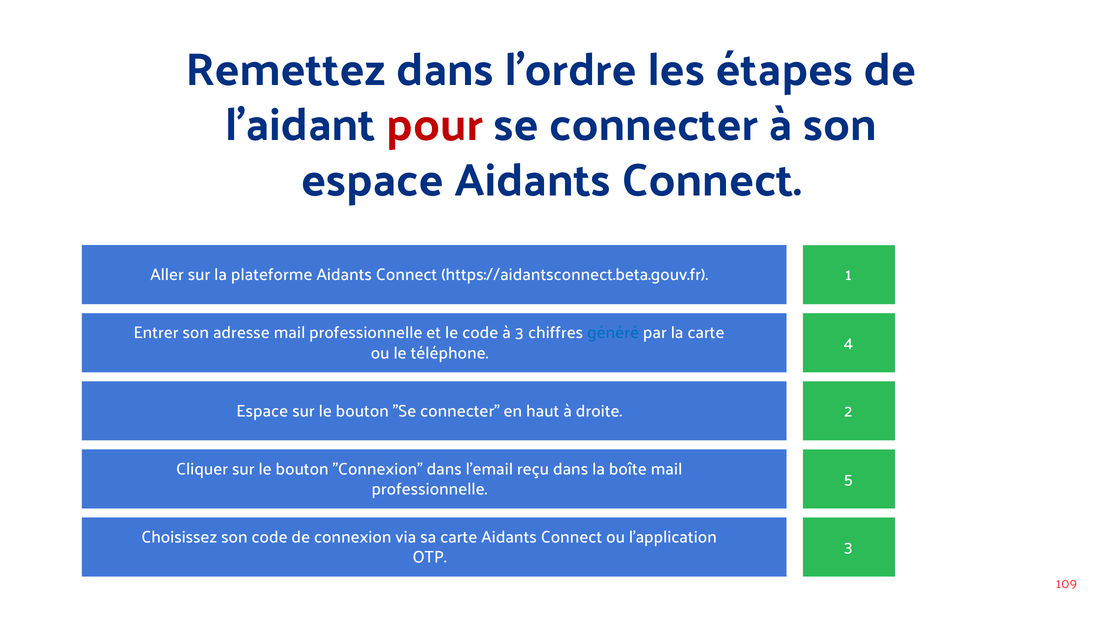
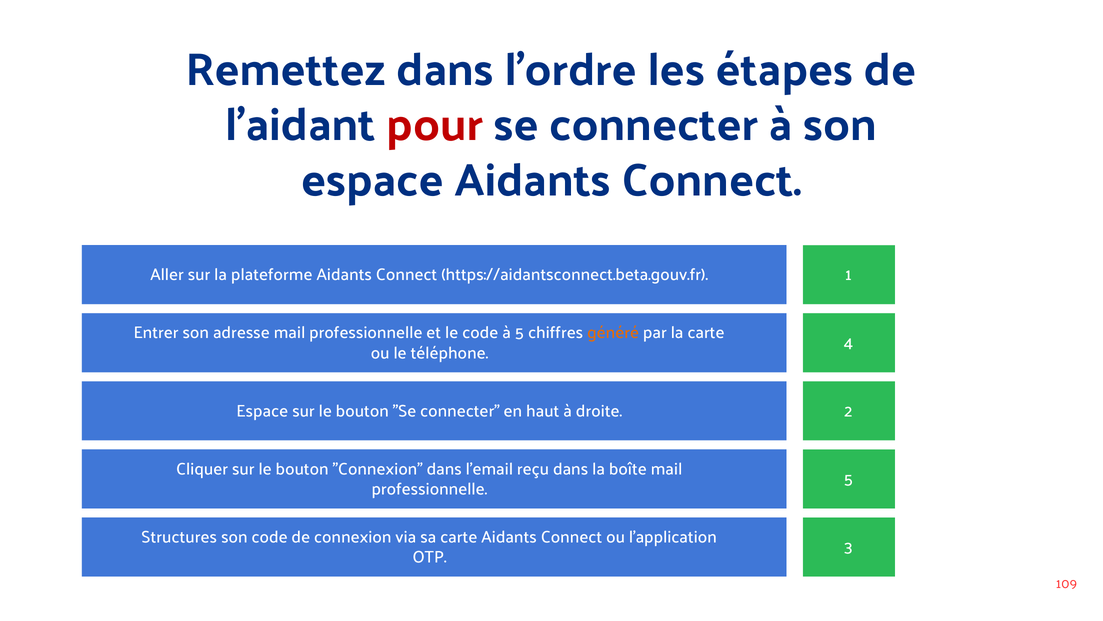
à 3: 3 -> 5
généré colour: blue -> orange
Choisissez: Choisissez -> Structures
